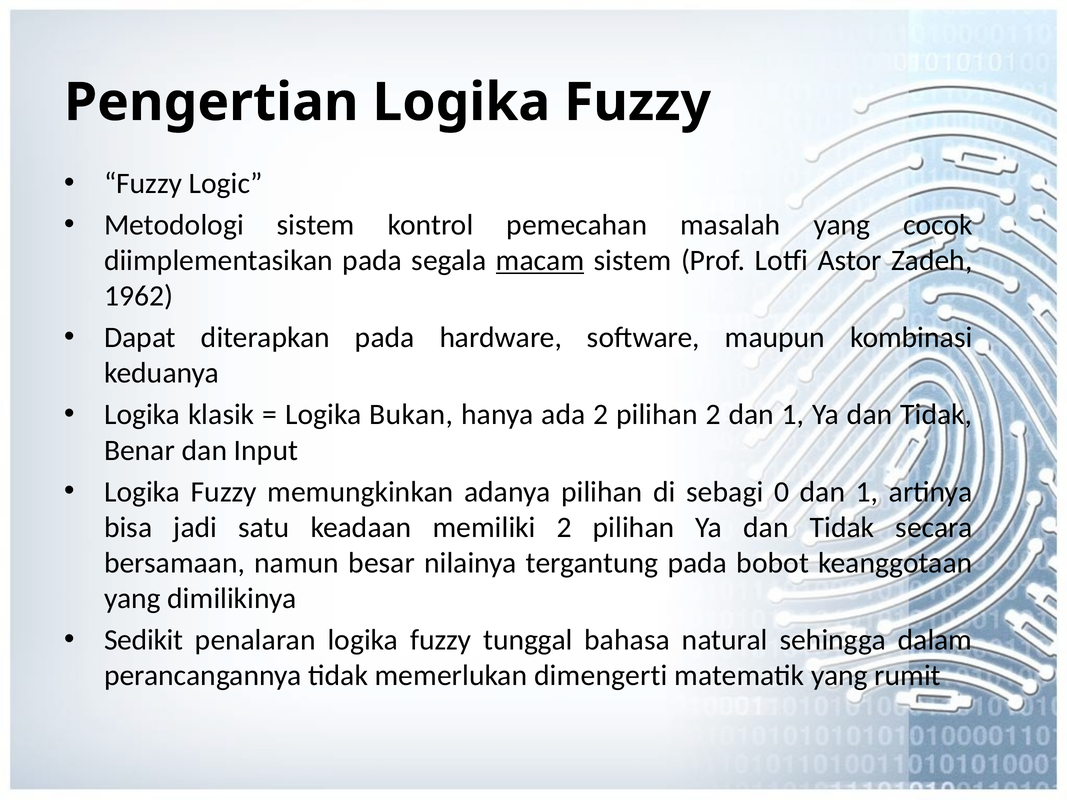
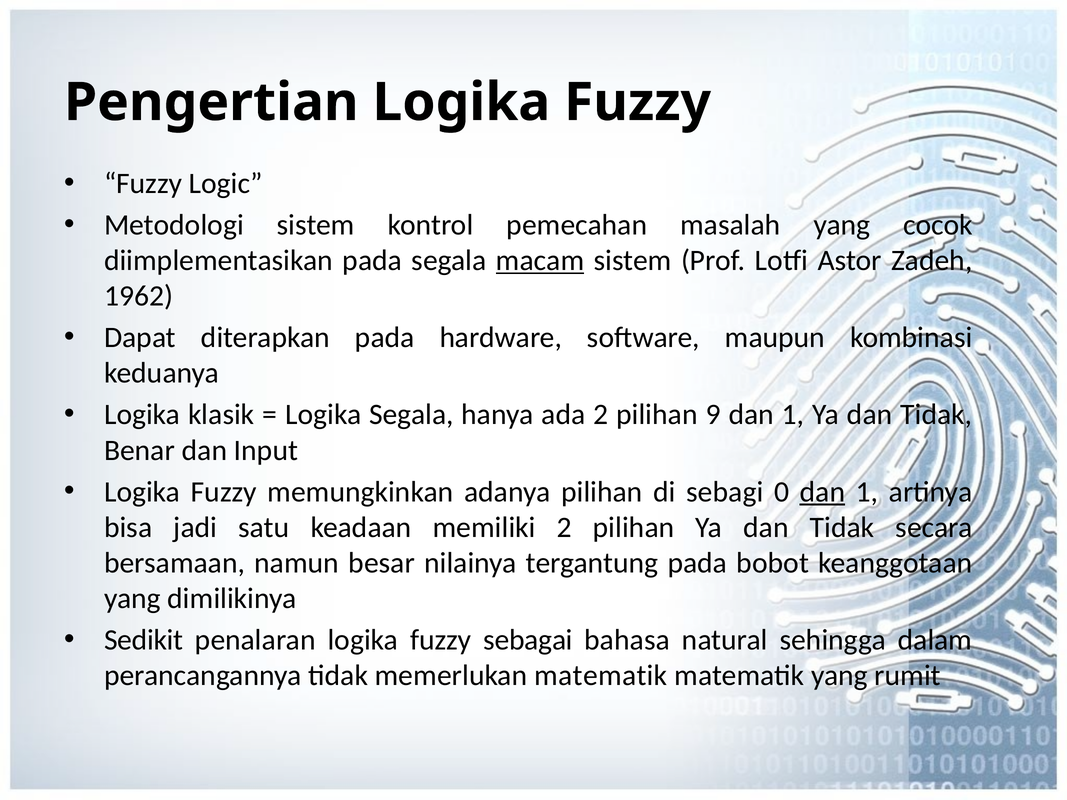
Logika Bukan: Bukan -> Segala
pilihan 2: 2 -> 9
dan at (822, 492) underline: none -> present
tunggal: tunggal -> sebagai
memerlukan dimengerti: dimengerti -> matematik
